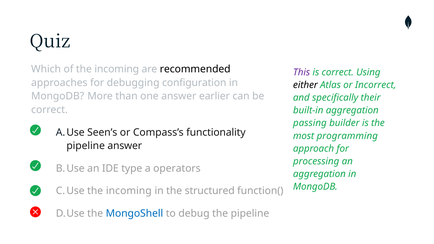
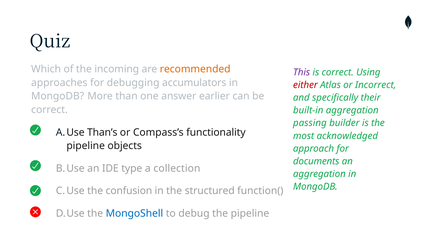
recommended colour: black -> orange
configuration: configuration -> accumulators
either colour: black -> red
Seen’s: Seen’s -> Than’s
programming: programming -> acknowledged
pipeline answer: answer -> objects
processing: processing -> documents
operators: operators -> collection
incoming at (129, 191): incoming -> confusion
